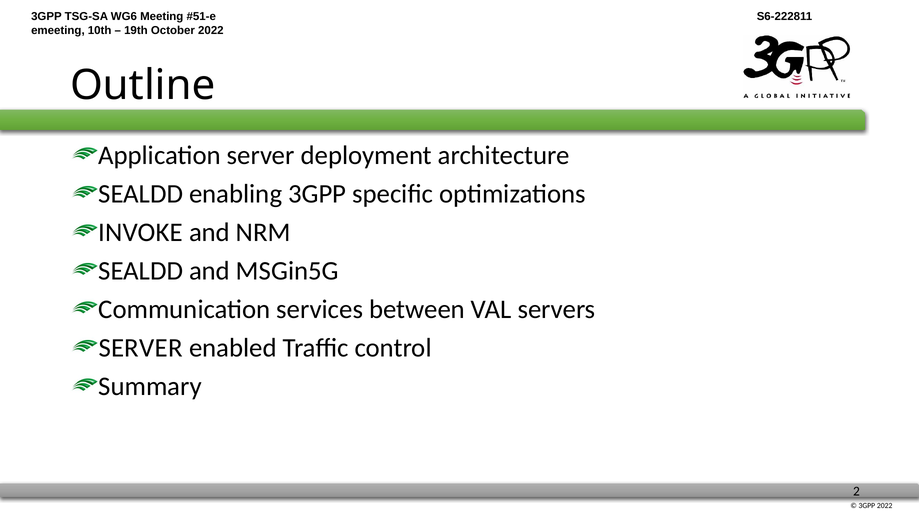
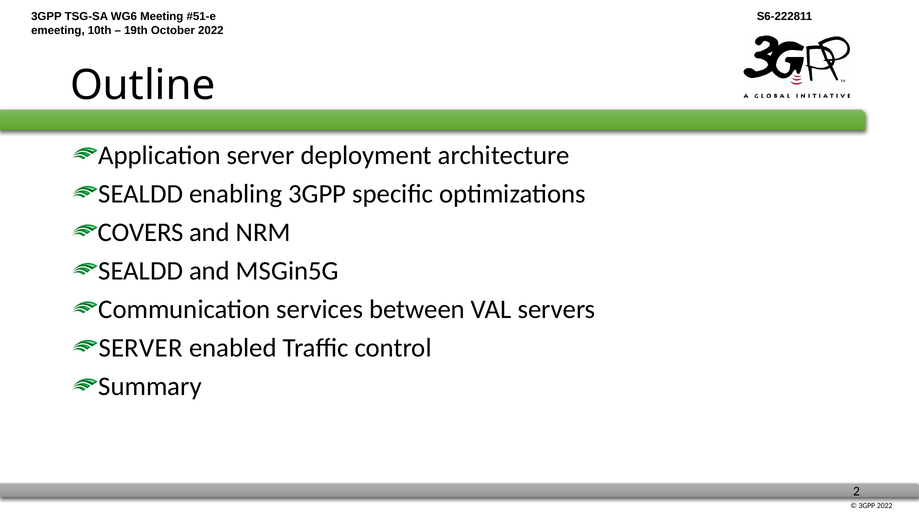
INVOKE: INVOKE -> COVERS
